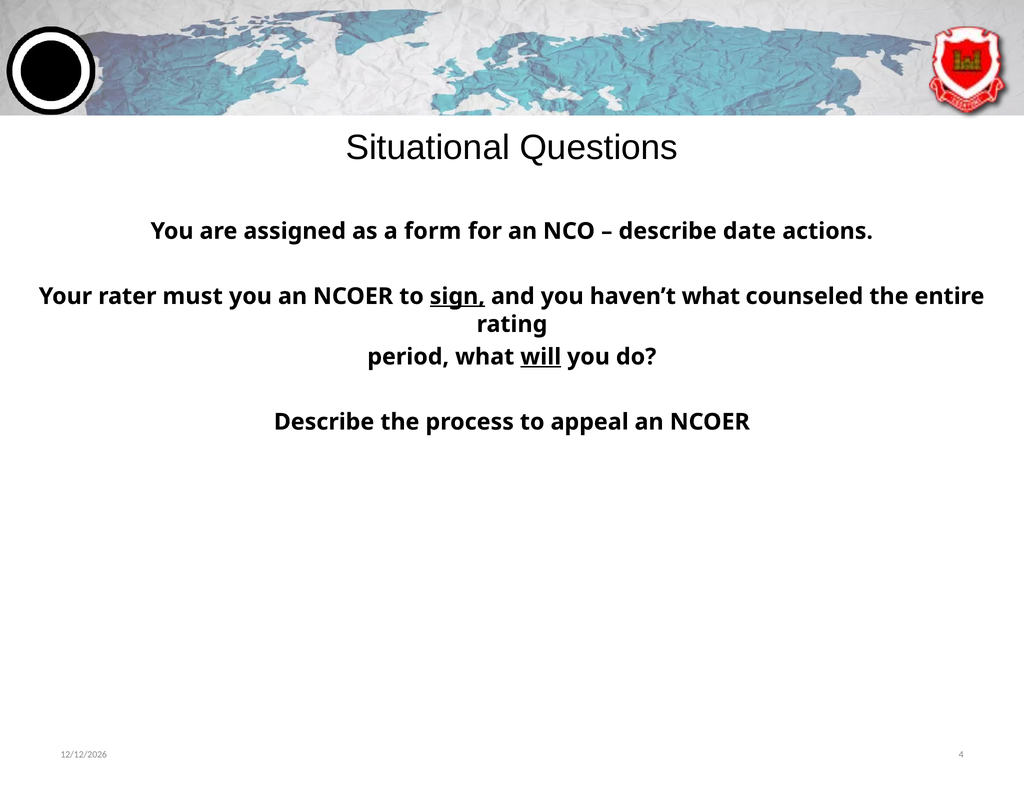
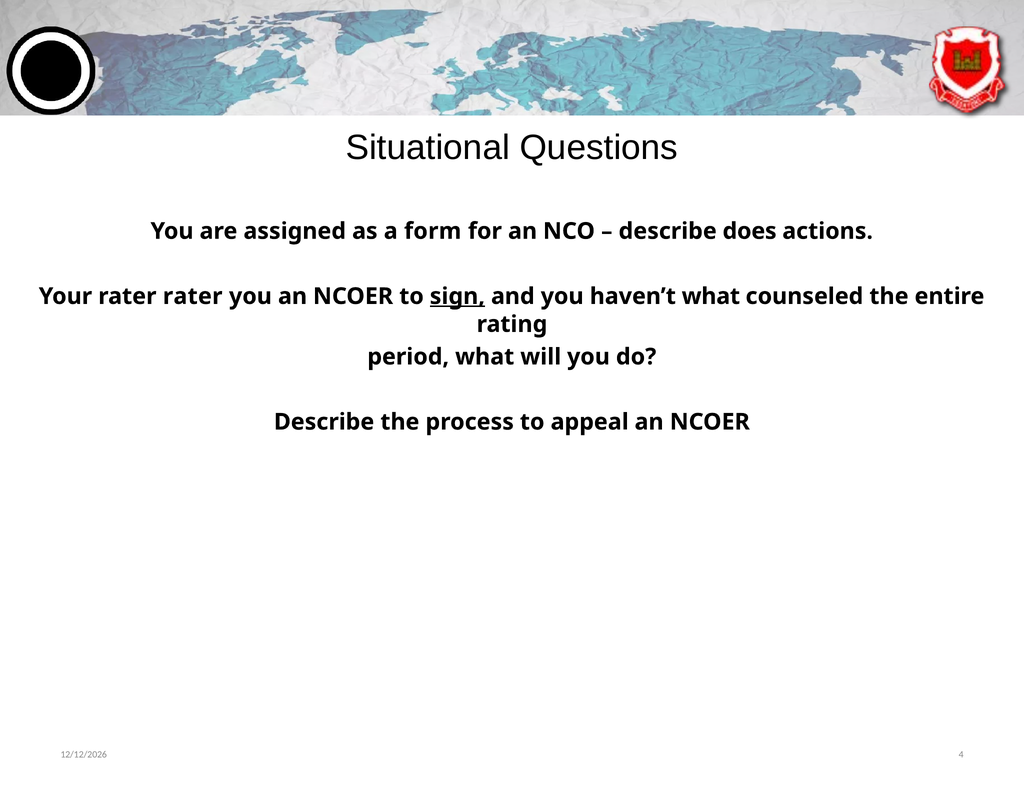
date: date -> does
rater must: must -> rater
will underline: present -> none
